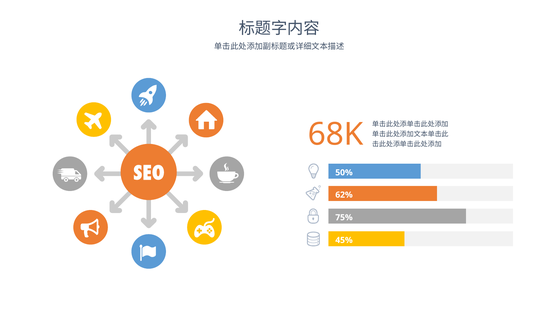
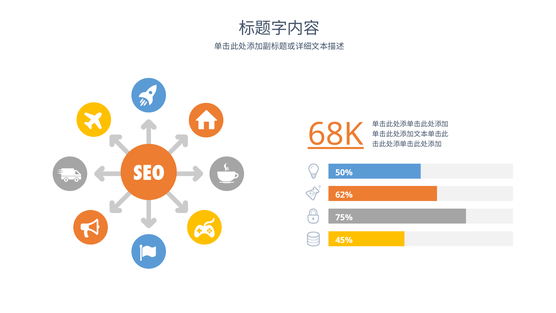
68K underline: none -> present
